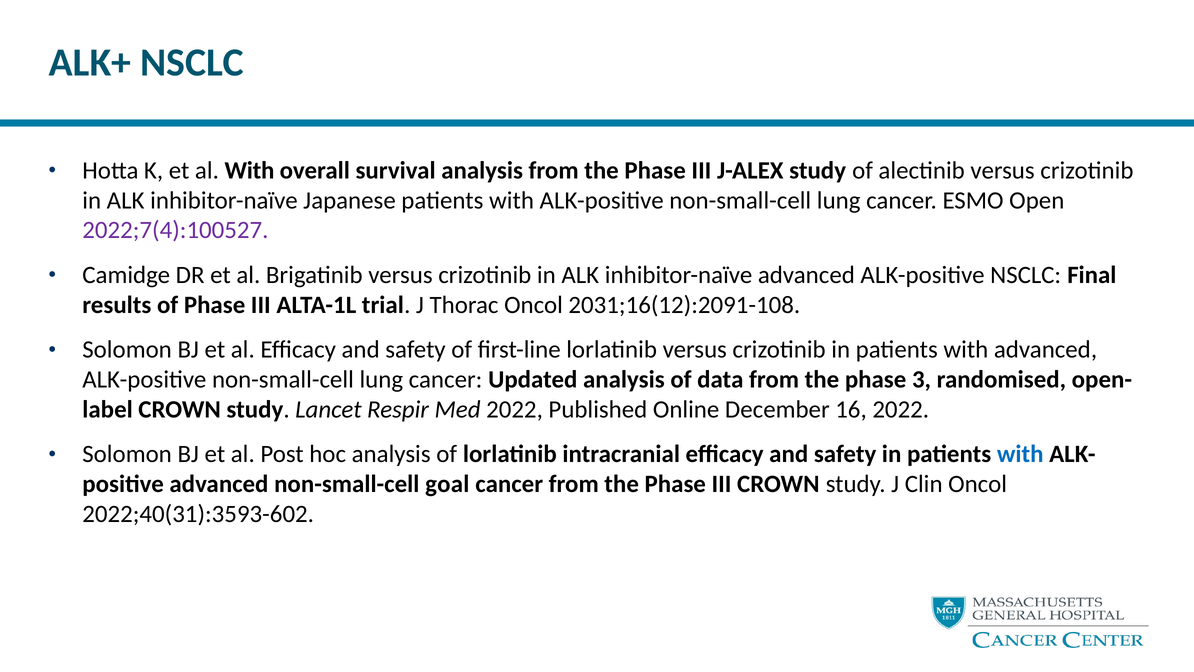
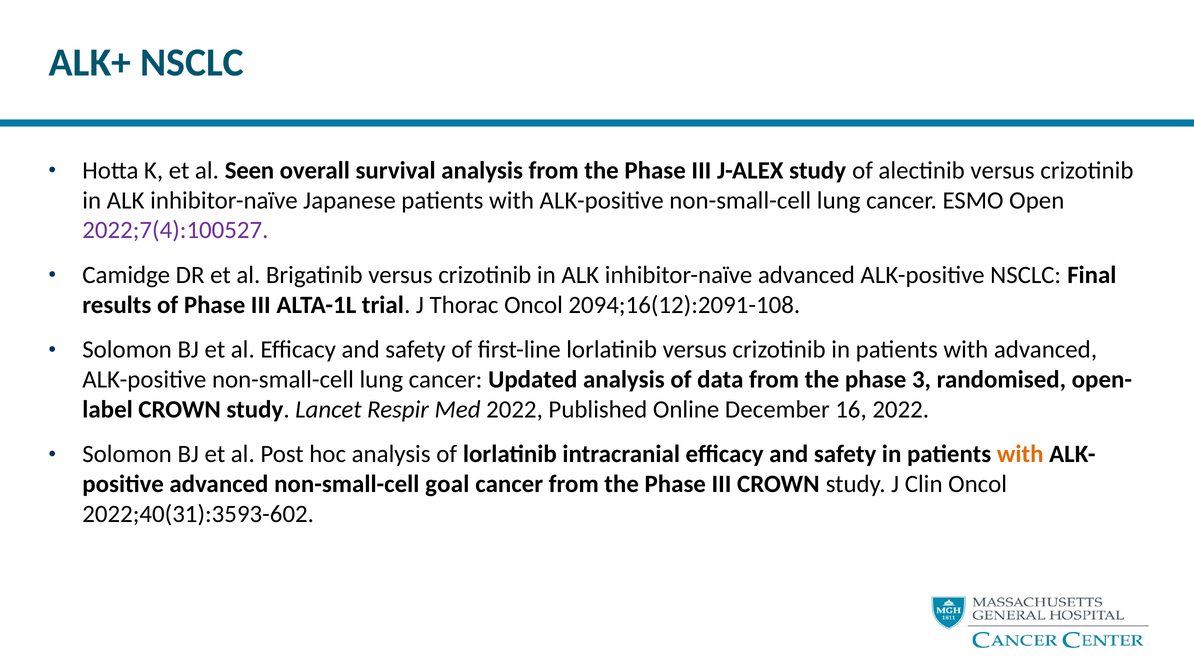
al With: With -> Seen
2031;16(12):2091-108: 2031;16(12):2091-108 -> 2094;16(12):2091-108
with at (1020, 454) colour: blue -> orange
